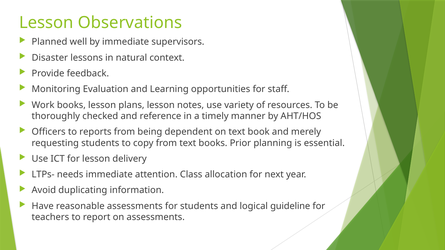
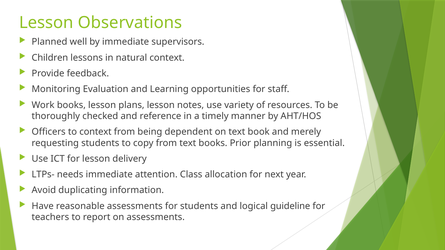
Disaster: Disaster -> Children
to reports: reports -> context
